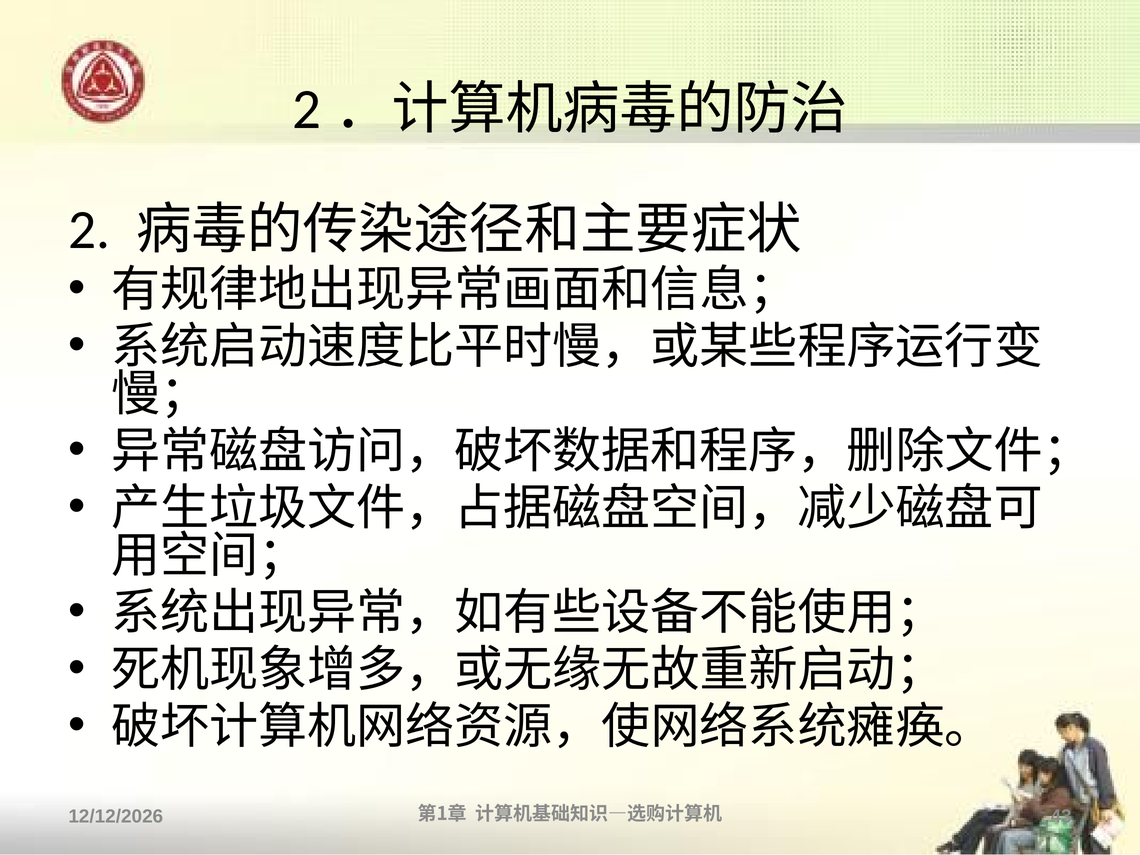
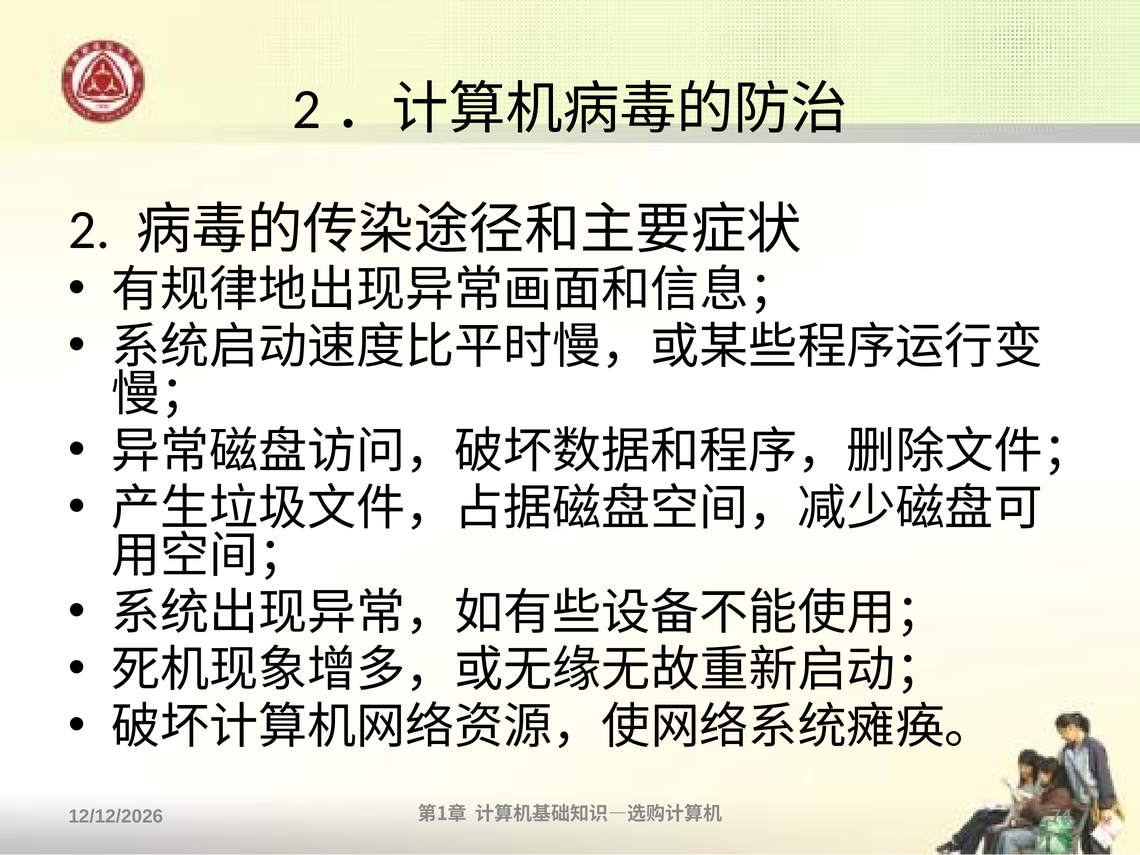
43: 43 -> 74
